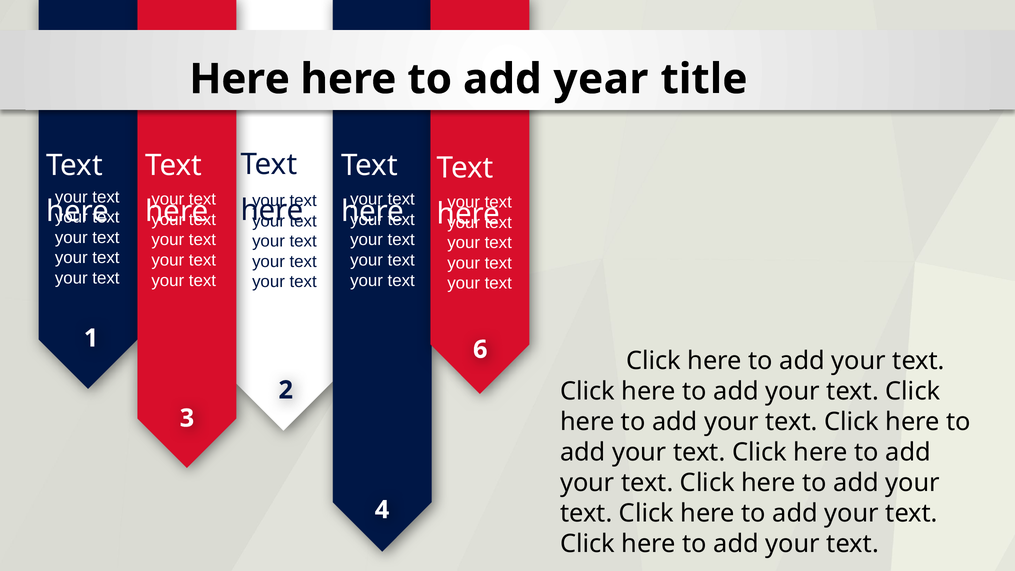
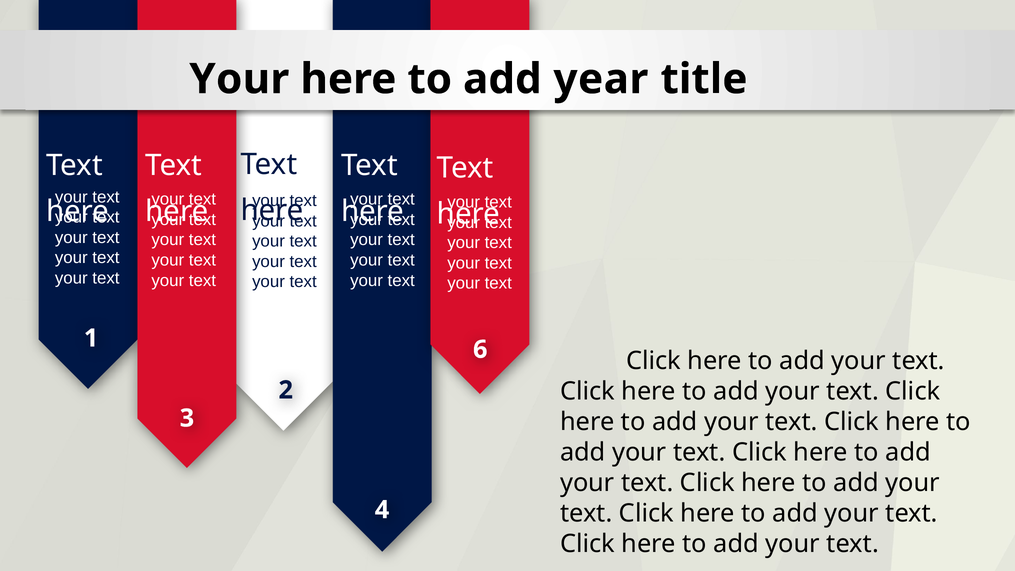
Here at (240, 79): Here -> Your
